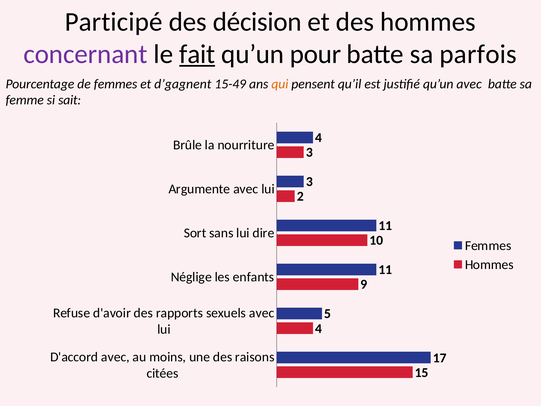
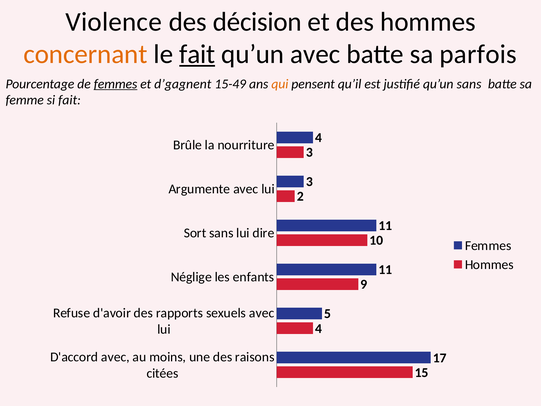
Participé: Participé -> Violence
concernant colour: purple -> orange
qu’un pour: pour -> avec
femmes at (116, 84) underline: none -> present
qu’un avec: avec -> sans
si sait: sait -> fait
